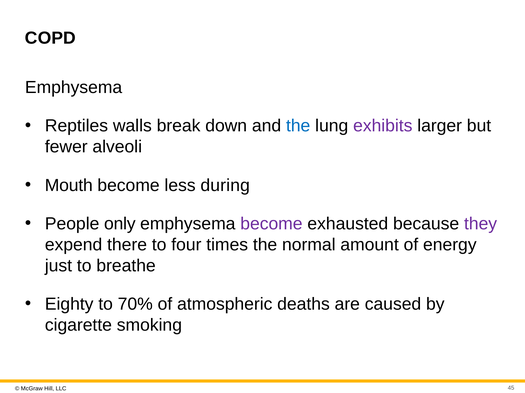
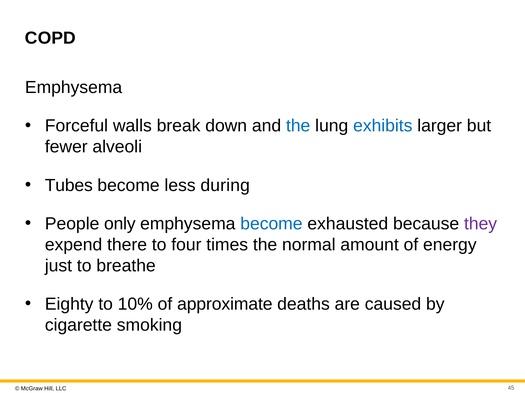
Reptiles: Reptiles -> Forceful
exhibits colour: purple -> blue
Mouth: Mouth -> Tubes
become at (271, 224) colour: purple -> blue
70%: 70% -> 10%
atmospheric: atmospheric -> approximate
